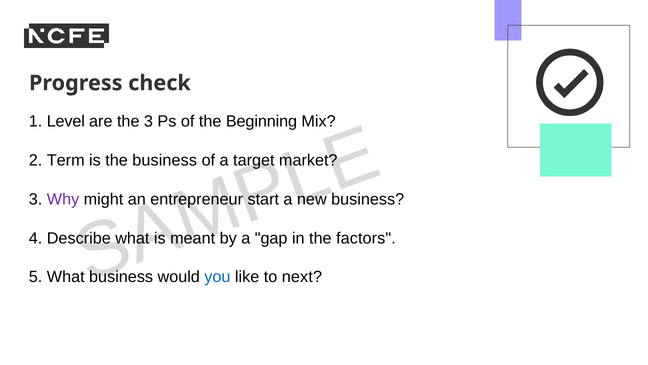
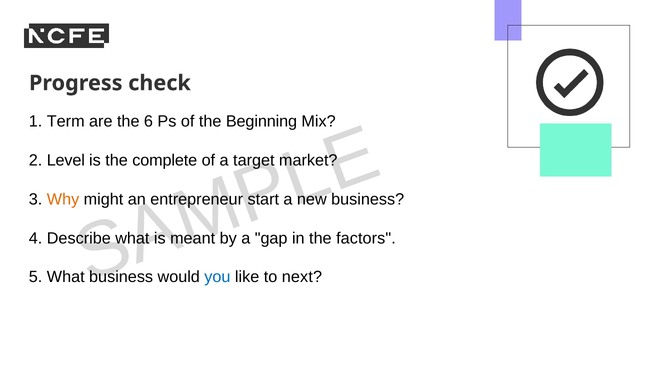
Level: Level -> Term
the 3: 3 -> 6
Term: Term -> Level
the business: business -> complete
Why colour: purple -> orange
